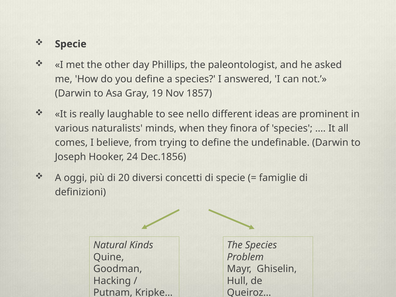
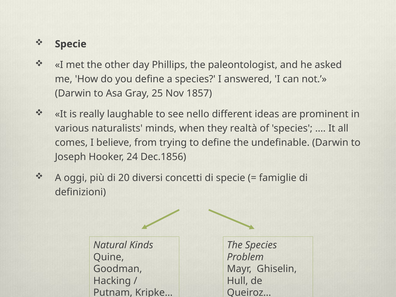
19: 19 -> 25
finora: finora -> realtà
